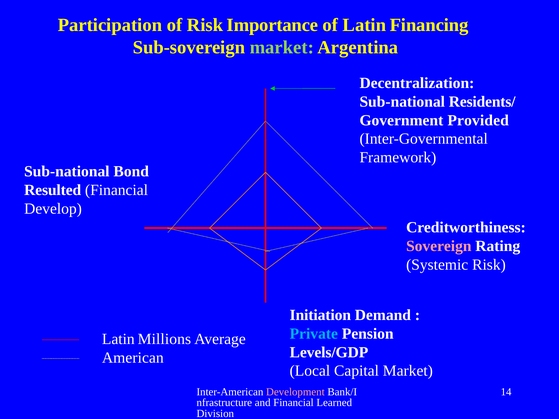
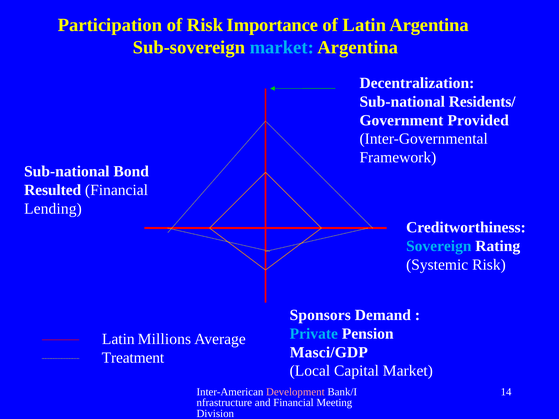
Latin Financing: Financing -> Argentina
market at (282, 47) colour: light green -> light blue
Develop: Develop -> Lending
Sovereign colour: pink -> light blue
Initiation: Initiation -> Sponsors
Levels/GDP: Levels/GDP -> Masci/GDP
American: American -> Treatment
Learned: Learned -> Meeting
